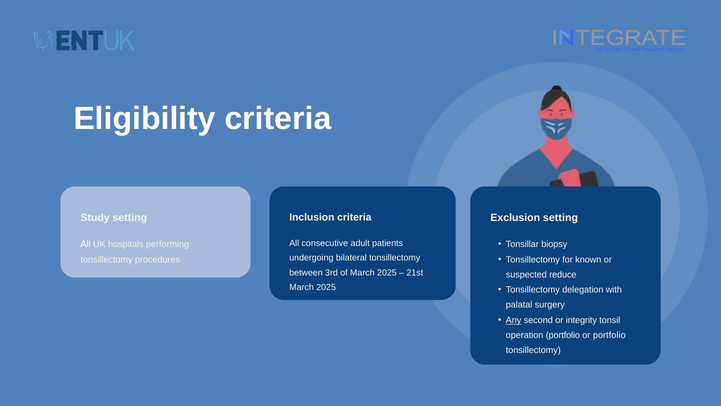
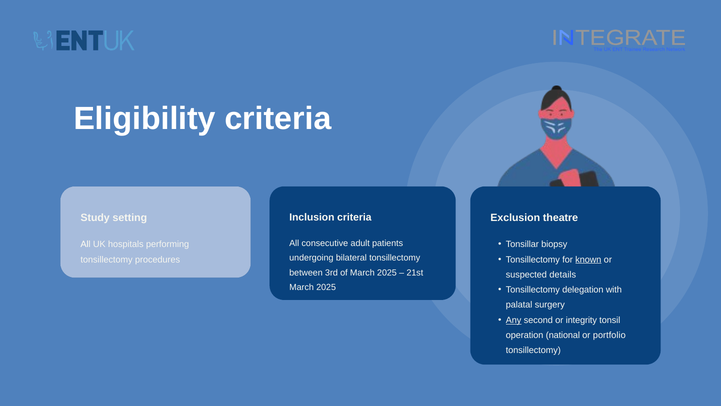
Exclusion setting: setting -> theatre
known underline: none -> present
reduce: reduce -> details
operation portfolio: portfolio -> national
